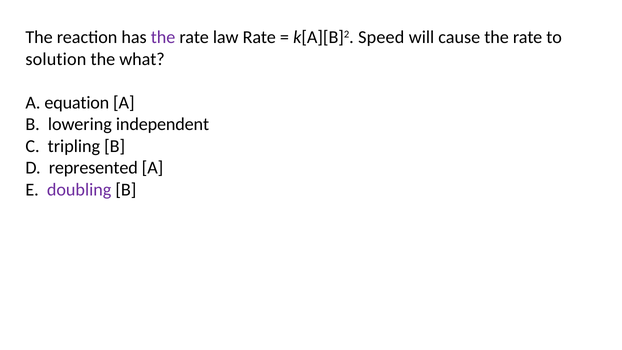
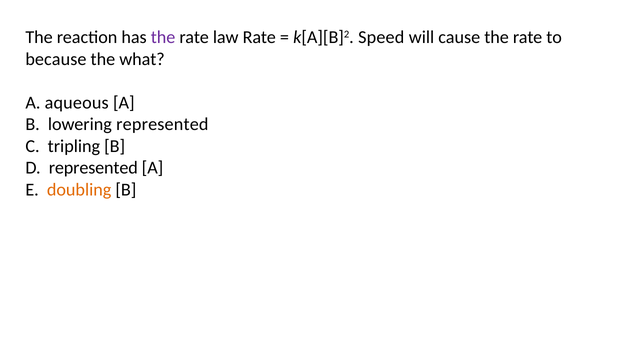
solution: solution -> because
equation: equation -> aqueous
lowering independent: independent -> represented
doubling colour: purple -> orange
